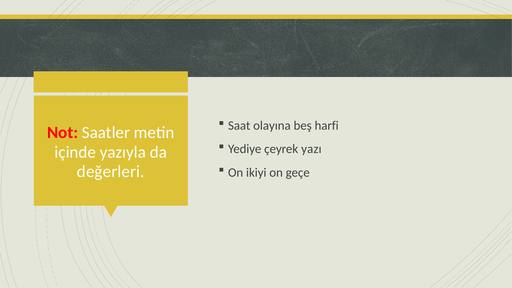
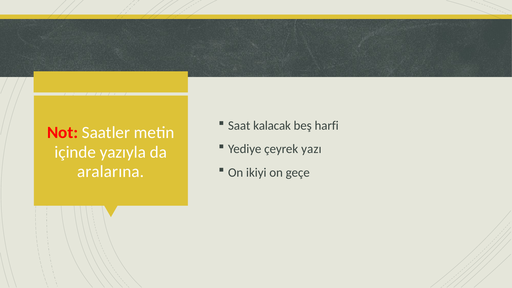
olayına: olayına -> kalacak
değerleri: değerleri -> aralarına
